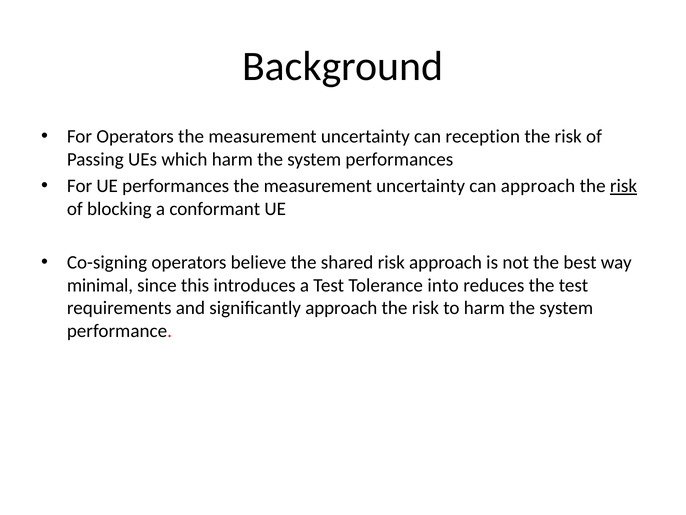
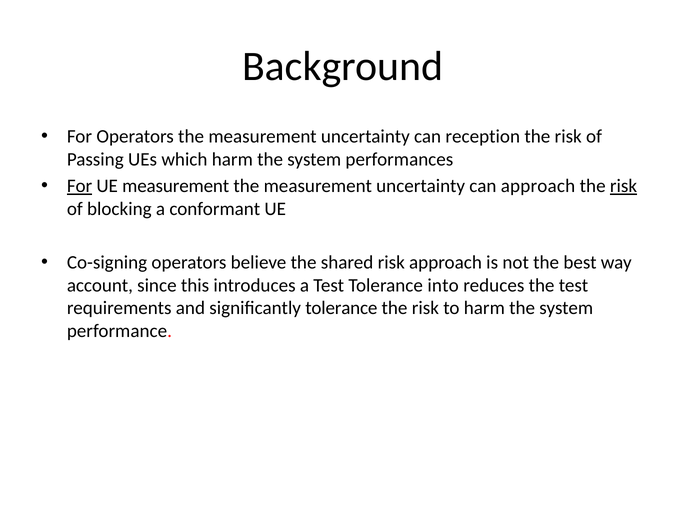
For at (80, 186) underline: none -> present
UE performances: performances -> measurement
minimal: minimal -> account
significantly approach: approach -> tolerance
